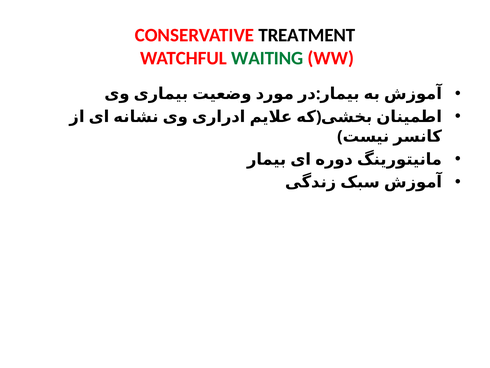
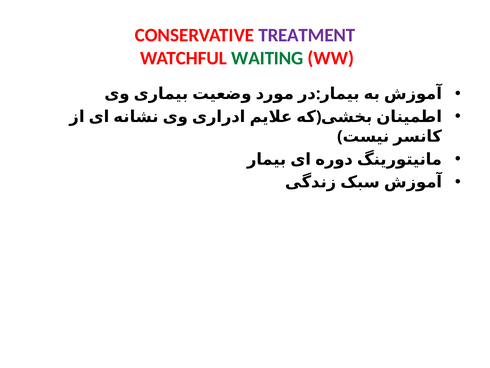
TREATMENT colour: black -> purple
